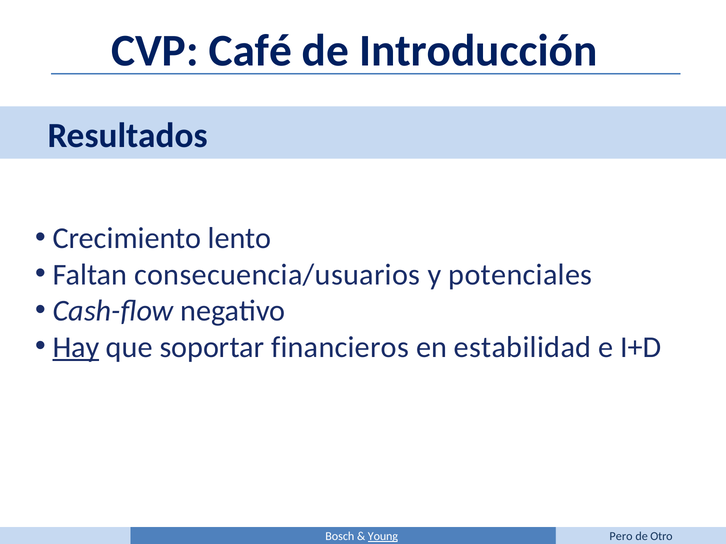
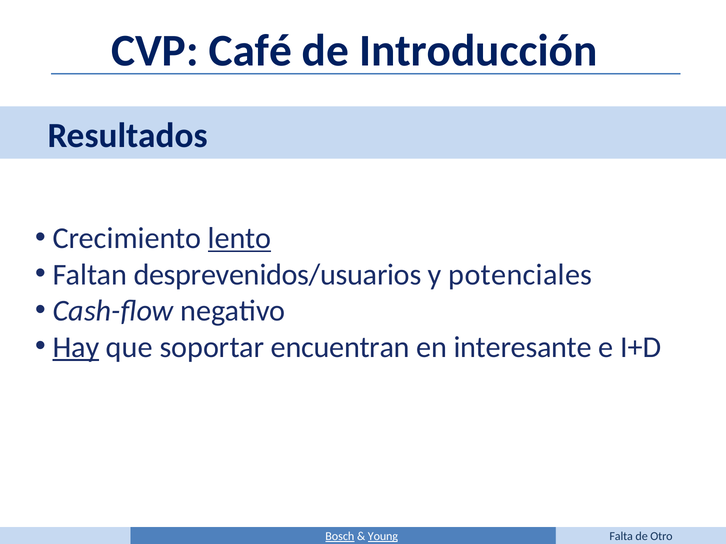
lento underline: none -> present
consecuencia/usuarios: consecuencia/usuarios -> desprevenidos/usuarios
financieros: financieros -> encuentran
estabilidad: estabilidad -> interesante
Bosch underline: none -> present
Pero: Pero -> Falta
